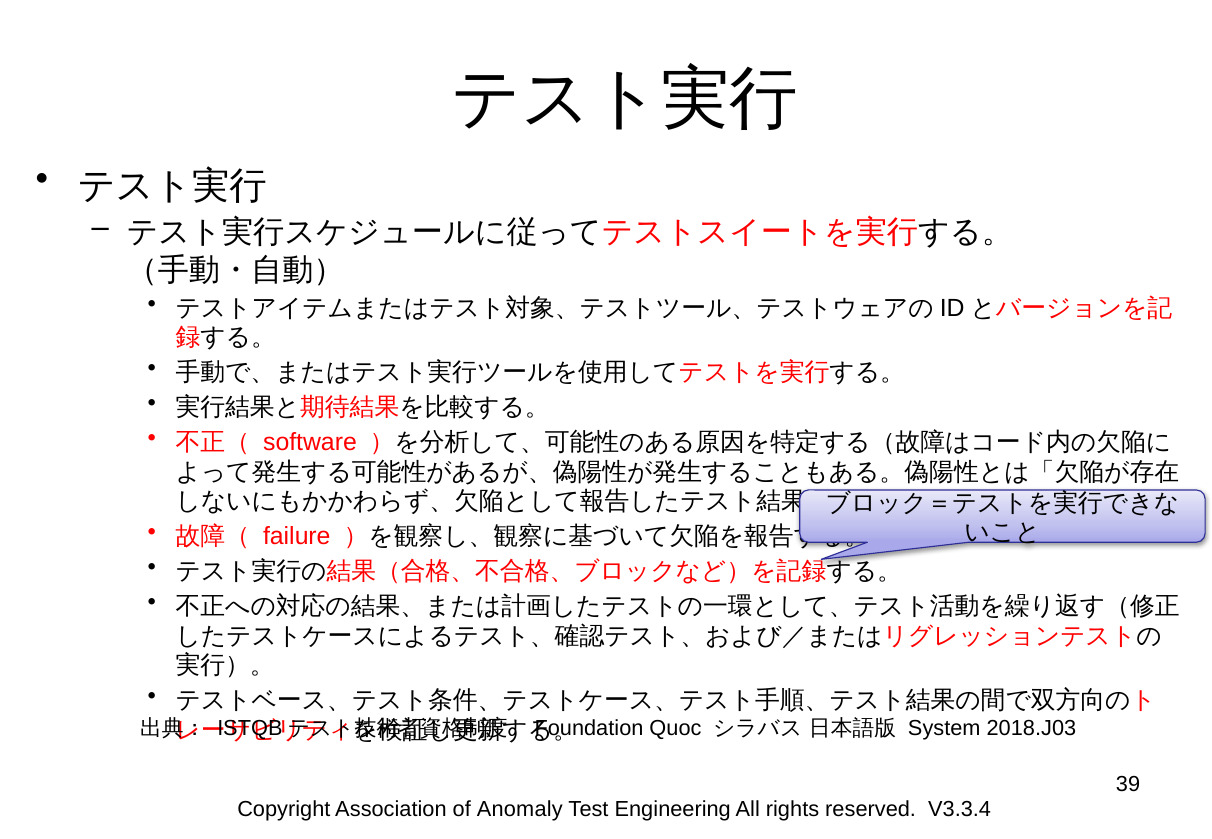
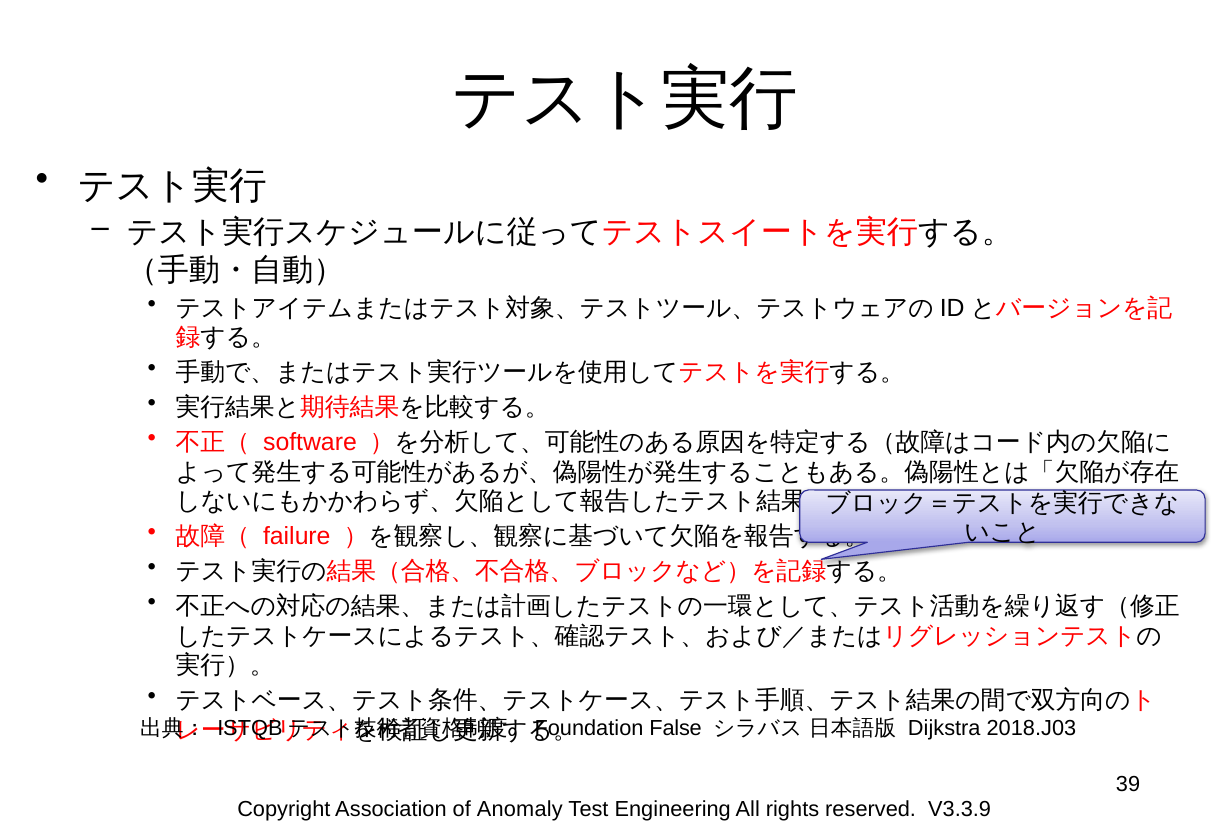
Quoc: Quoc -> False
System: System -> Dijkstra
V3.3.4: V3.3.4 -> V3.3.9
